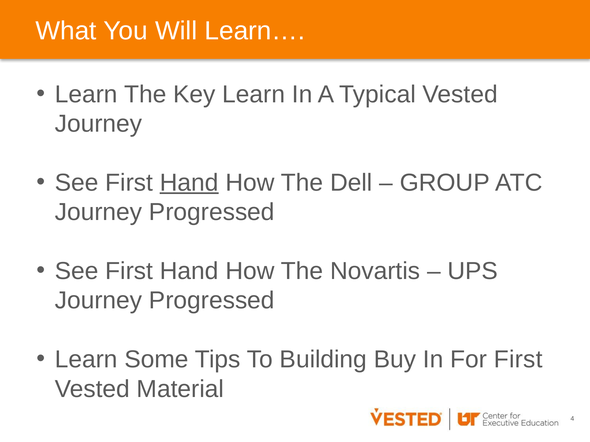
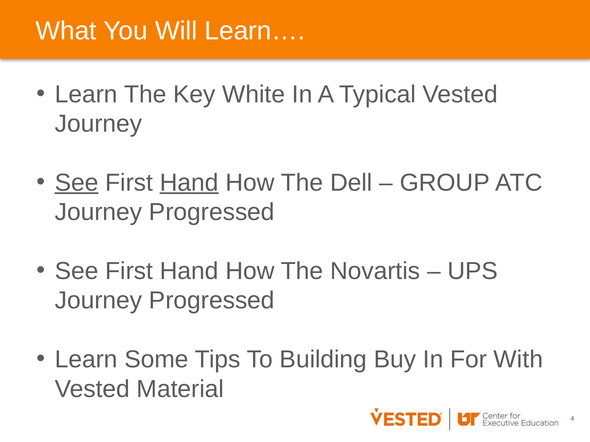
Key Learn: Learn -> White
See at (77, 183) underline: none -> present
For First: First -> With
